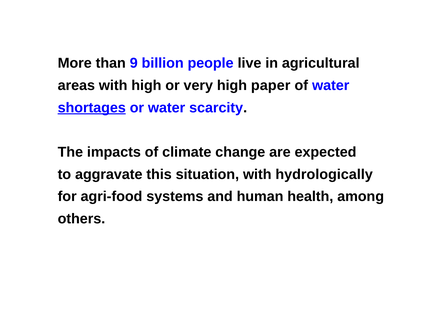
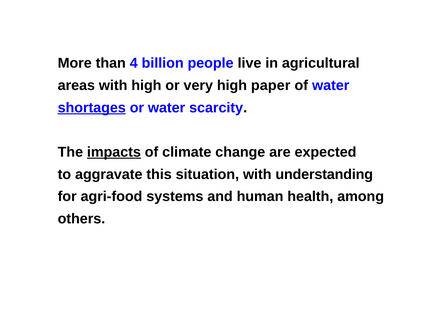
9: 9 -> 4
impacts underline: none -> present
hydrologically: hydrologically -> understanding
